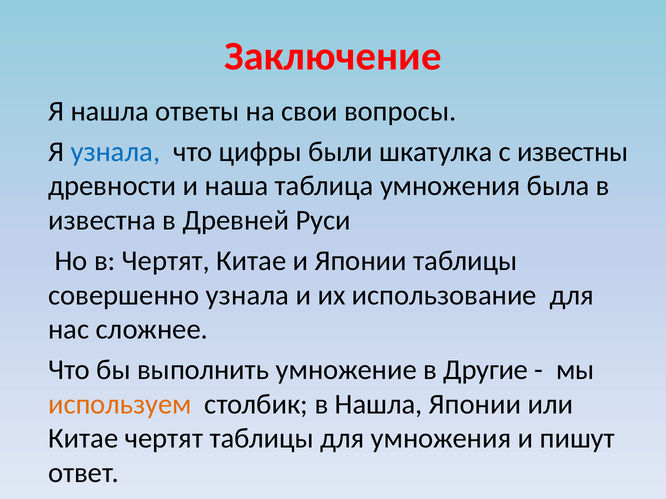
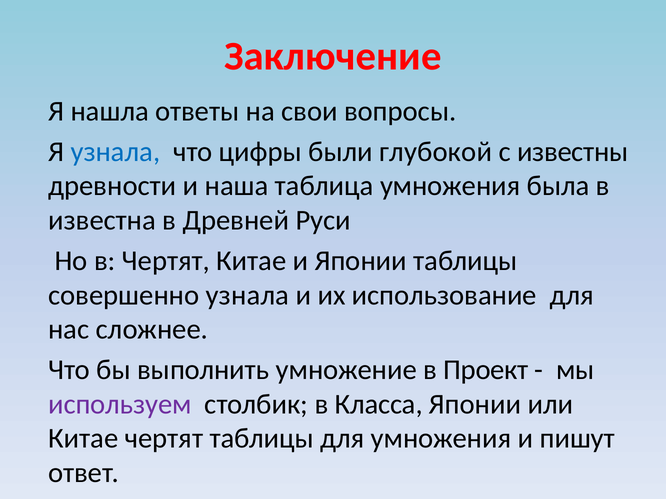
шкатулка: шкатулка -> глубокой
Другие: Другие -> Проект
используем colour: orange -> purple
в Нашла: Нашла -> Класса
